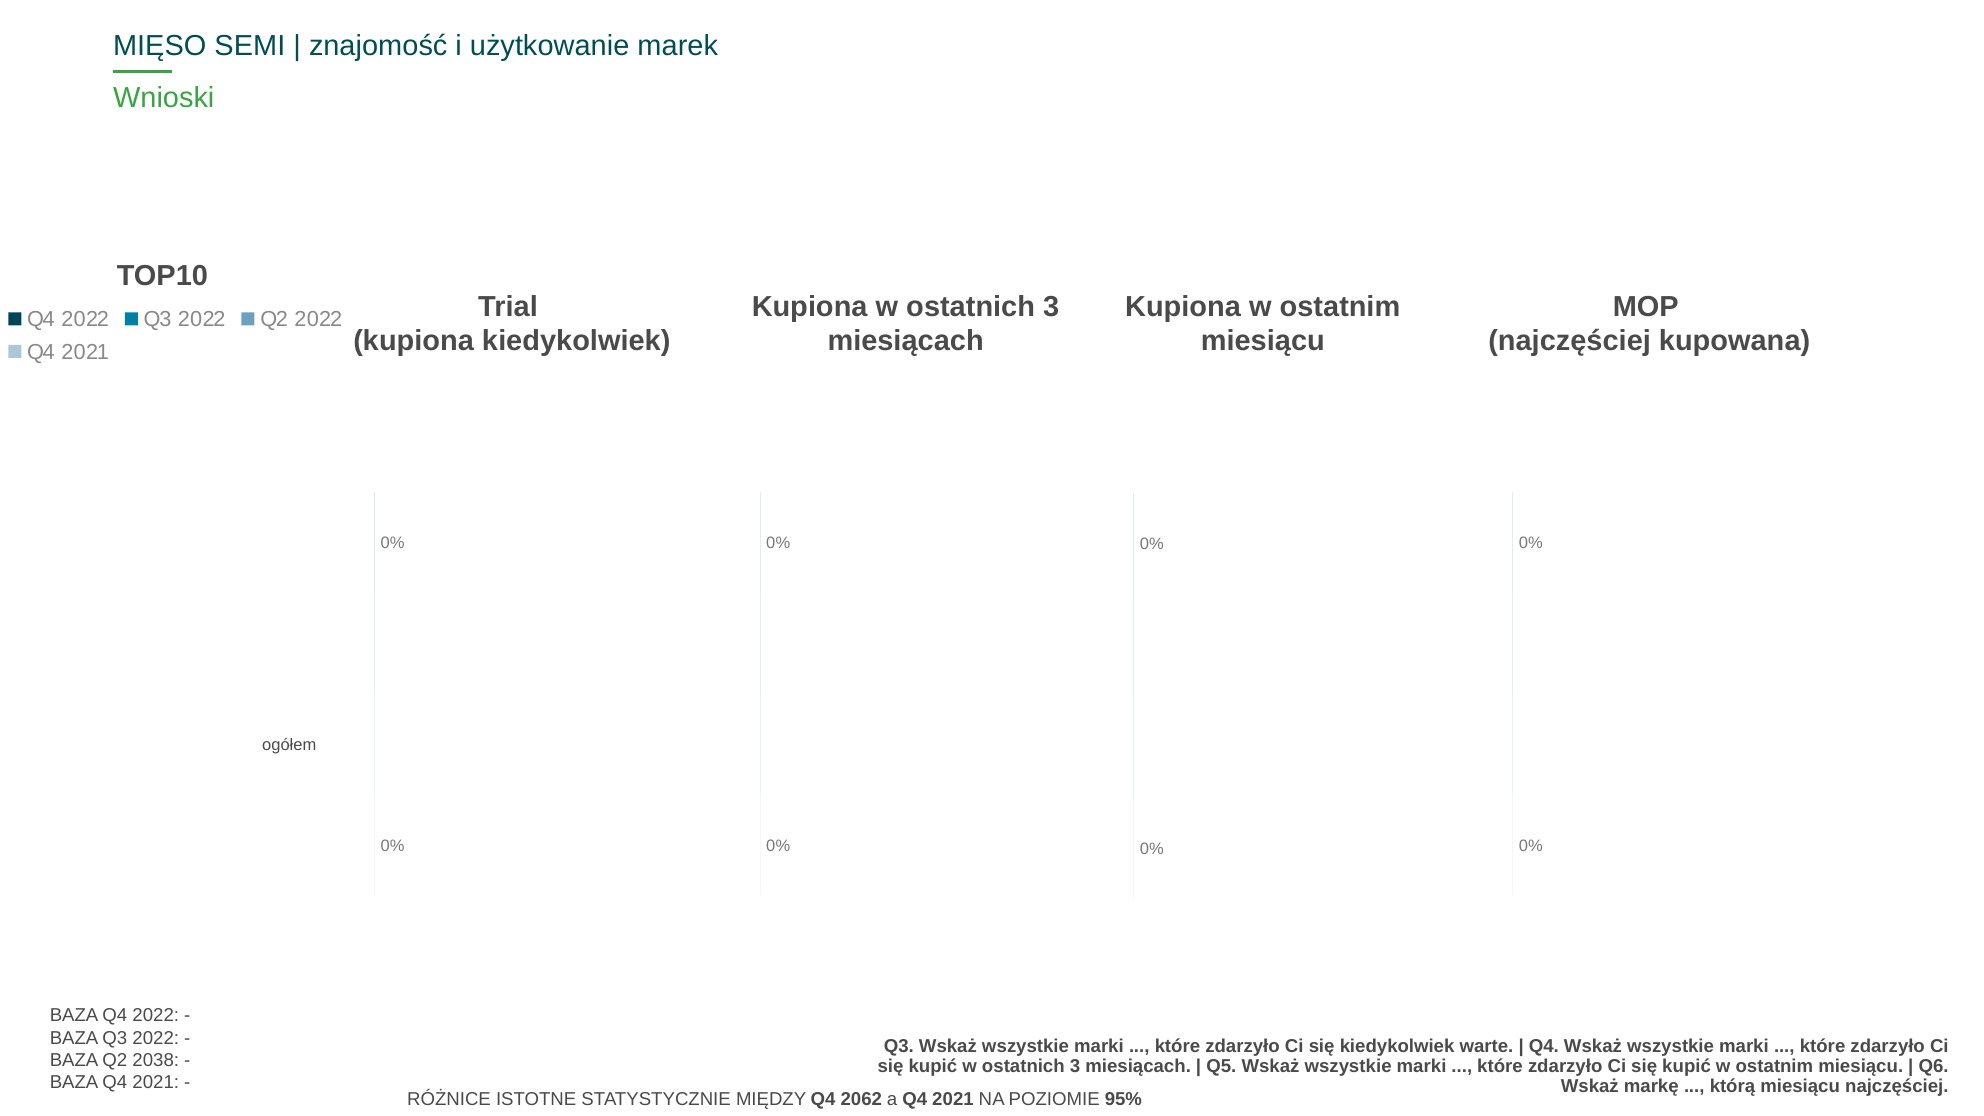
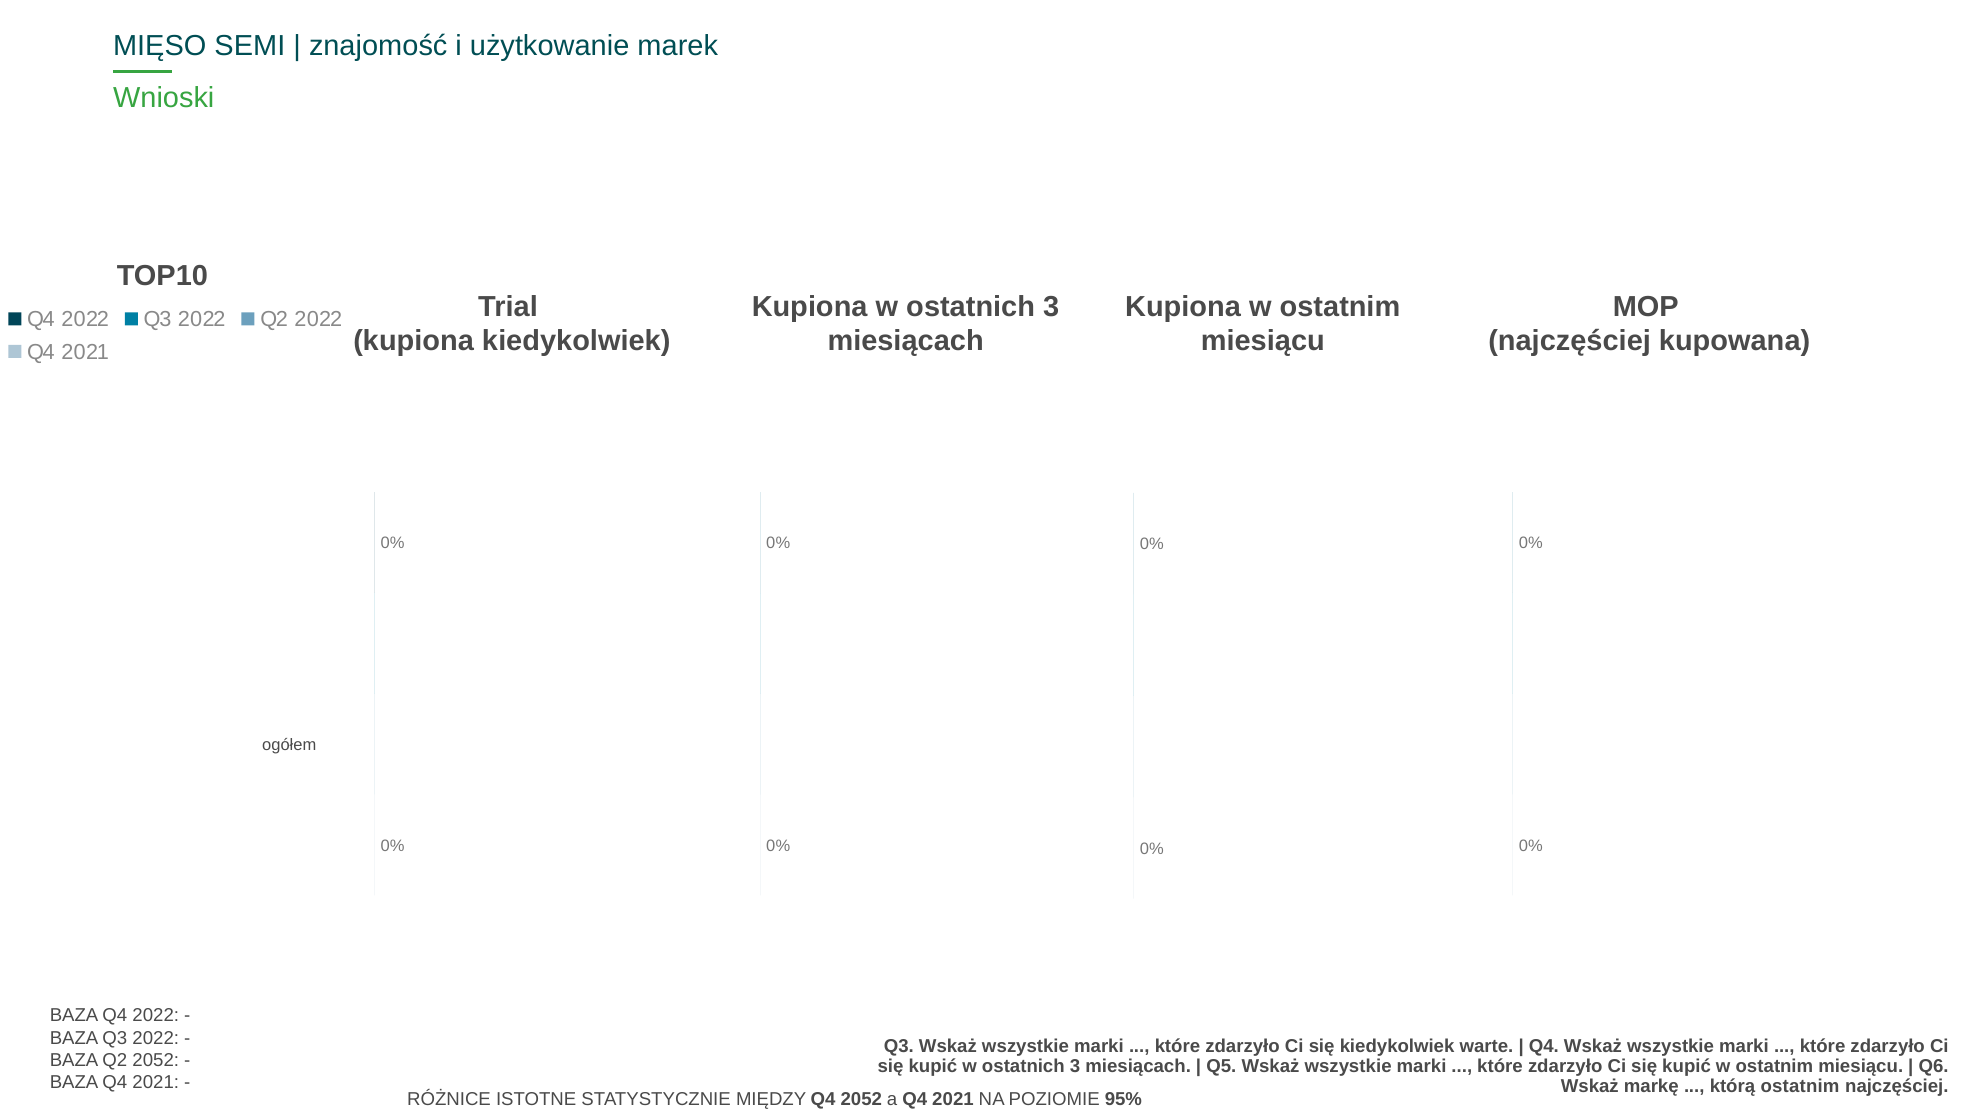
Q2 2038: 2038 -> 2052
którą miesiącu: miesiącu -> ostatnim
Q4 2062: 2062 -> 2052
